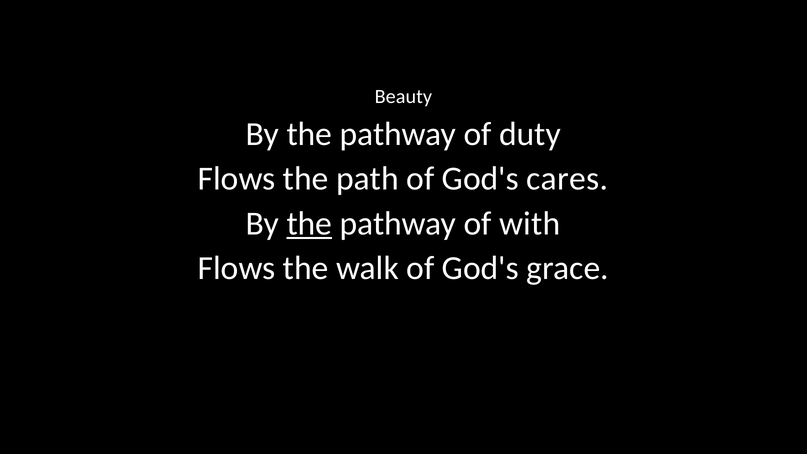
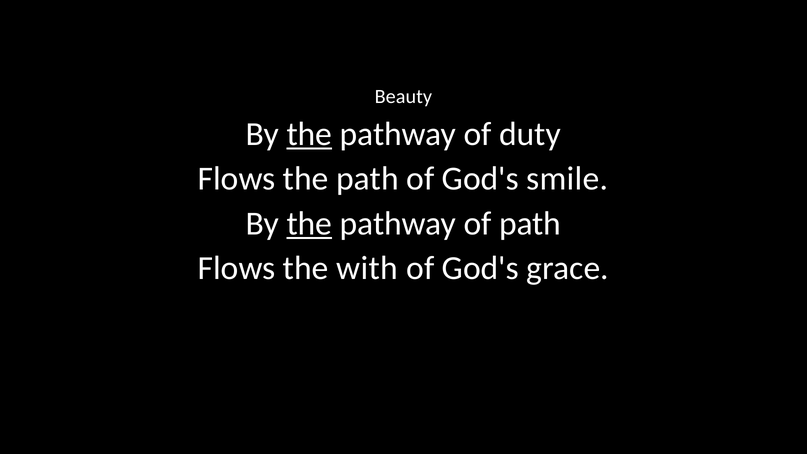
the at (309, 134) underline: none -> present
cares: cares -> smile
of with: with -> path
walk: walk -> with
